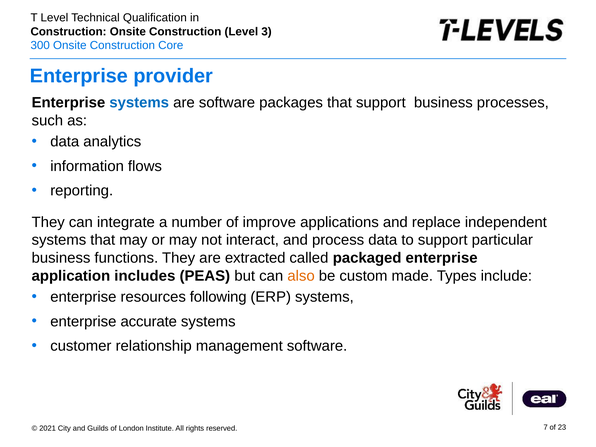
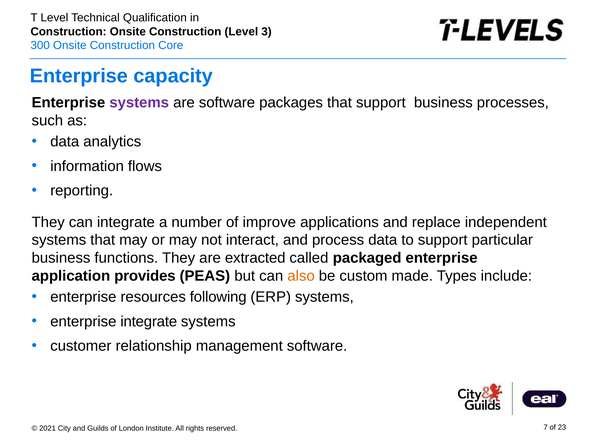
provider: provider -> capacity
systems at (139, 103) colour: blue -> purple
includes: includes -> provides
enterprise accurate: accurate -> integrate
